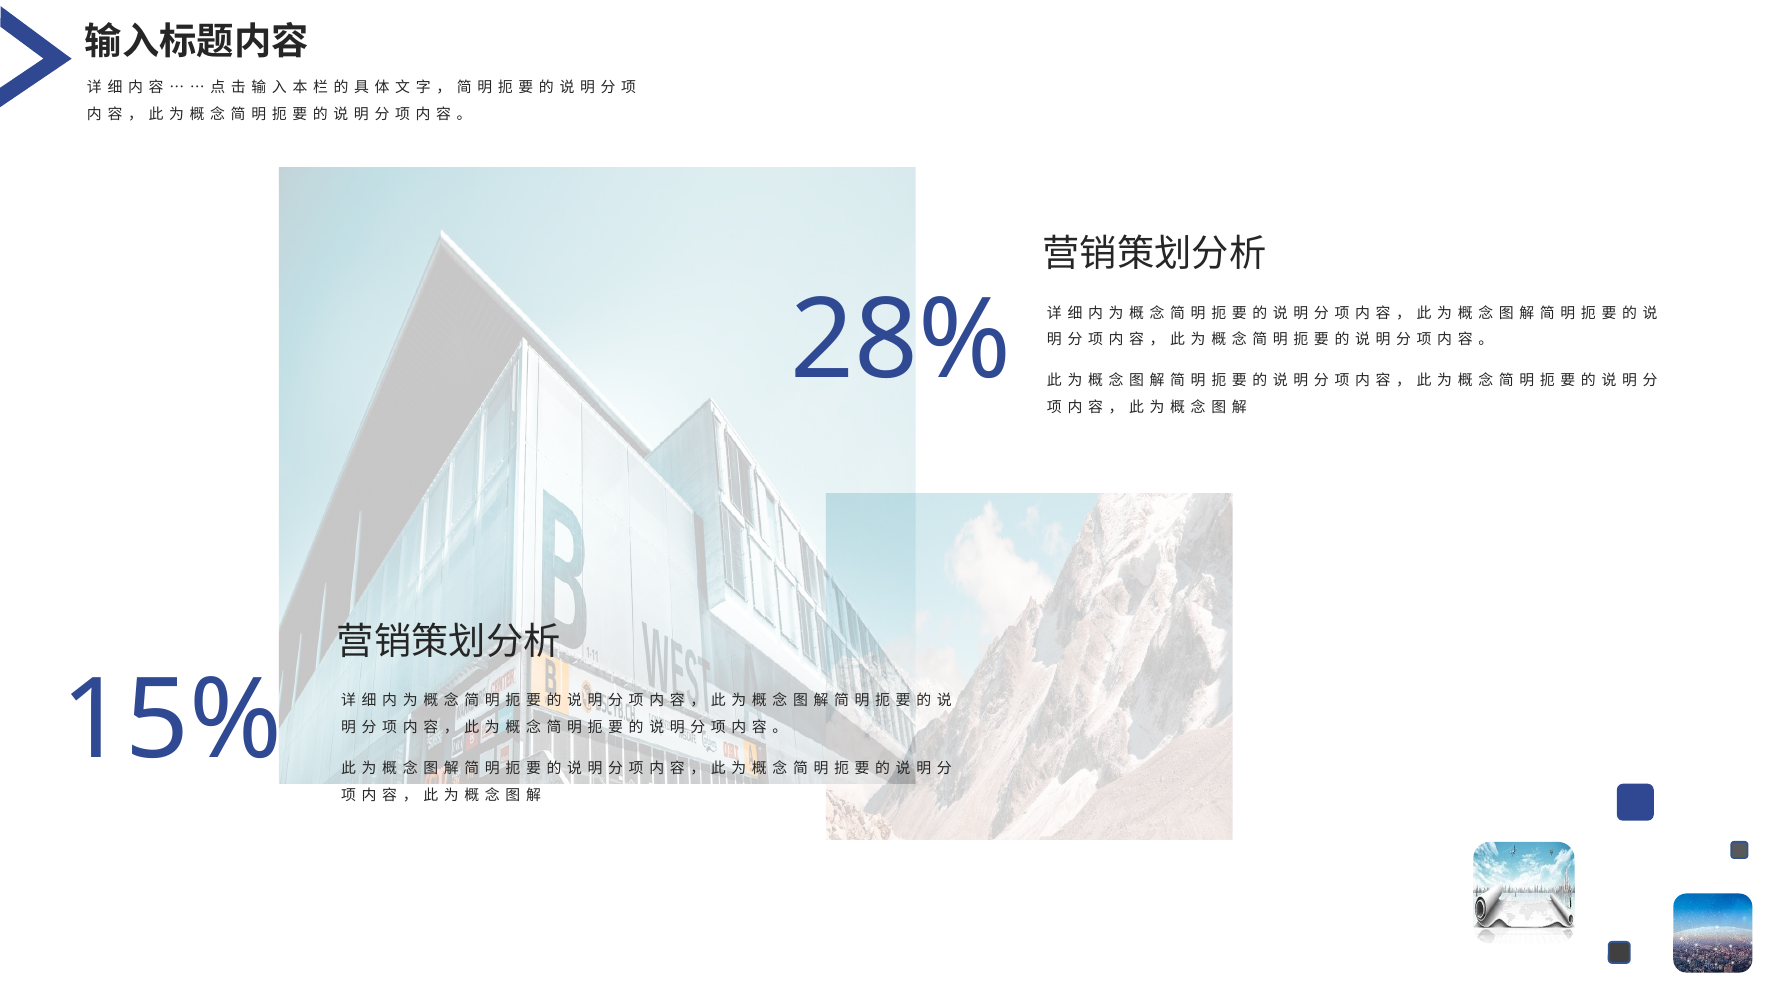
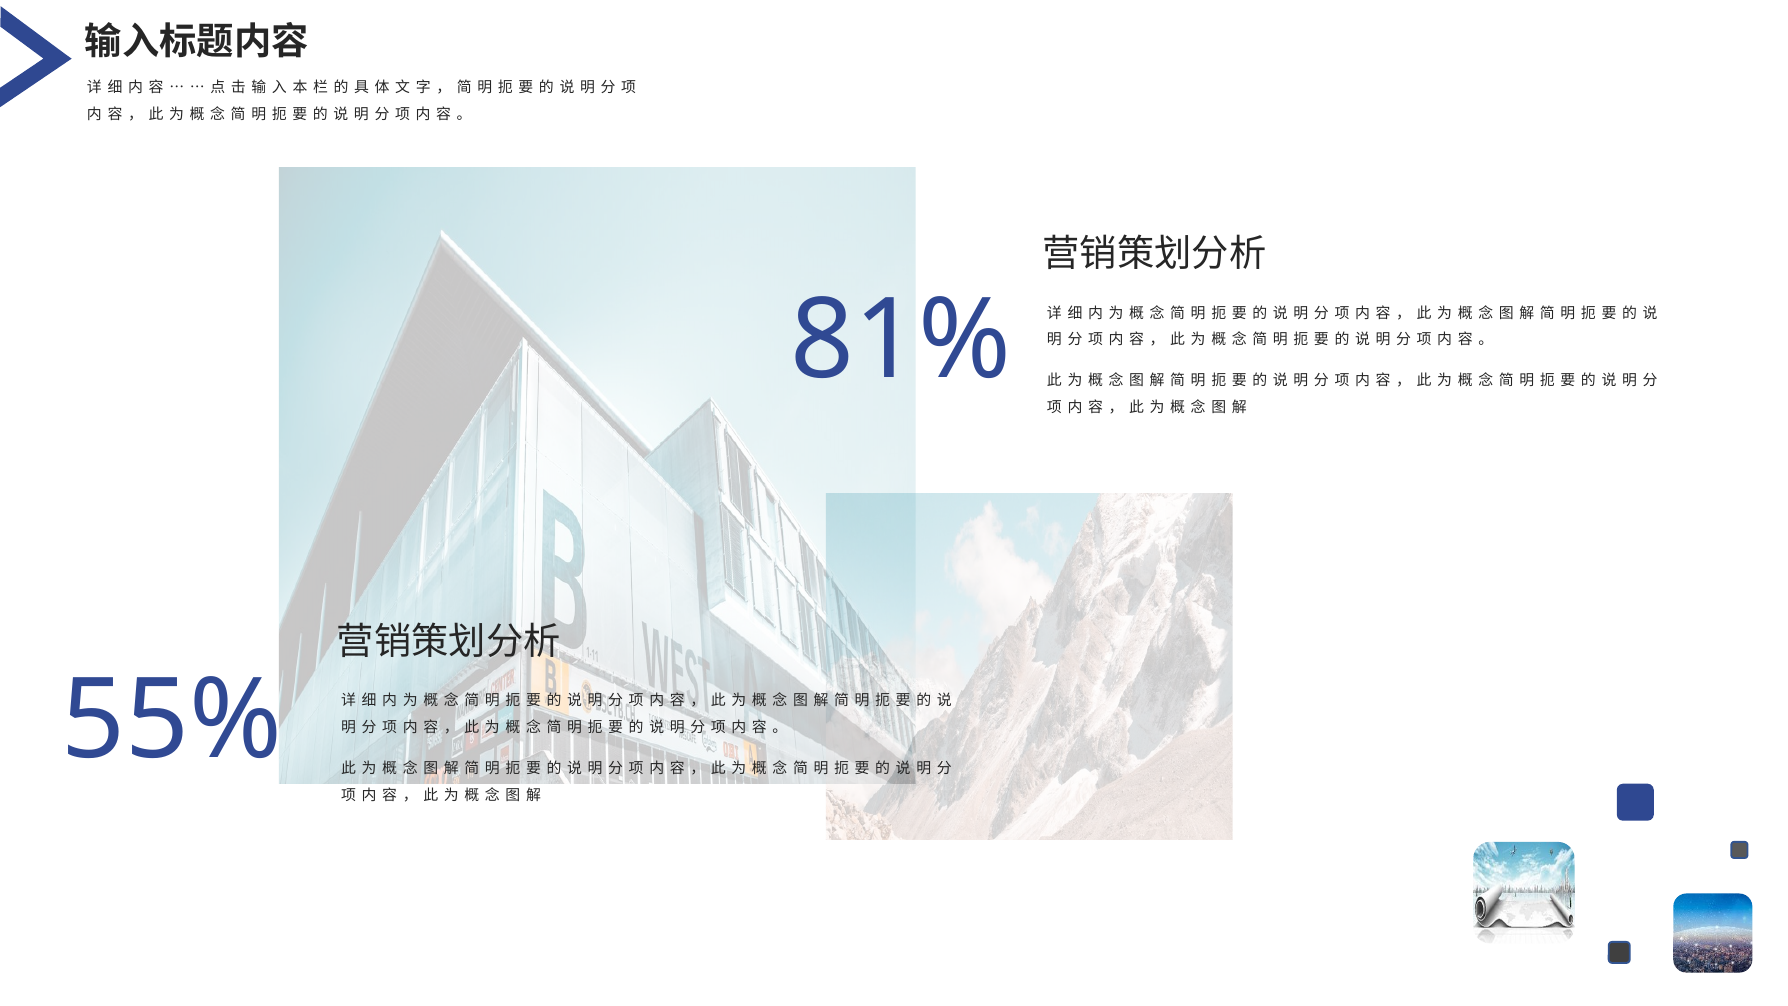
28%: 28% -> 81%
15%: 15% -> 55%
